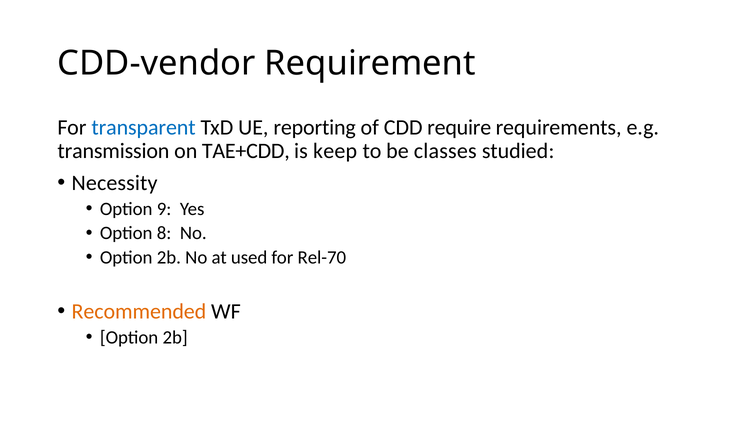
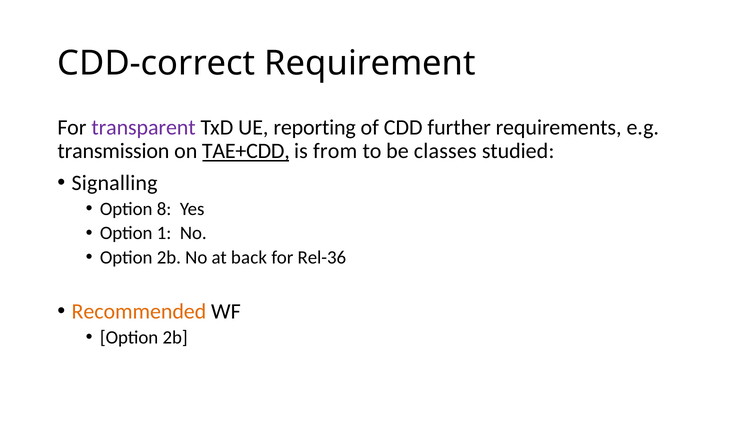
CDD-vendor: CDD-vendor -> CDD-correct
transparent colour: blue -> purple
require: require -> further
TAE+CDD underline: none -> present
keep: keep -> from
Necessity: Necessity -> Signalling
9: 9 -> 8
8: 8 -> 1
used: used -> back
Rel-70: Rel-70 -> Rel-36
